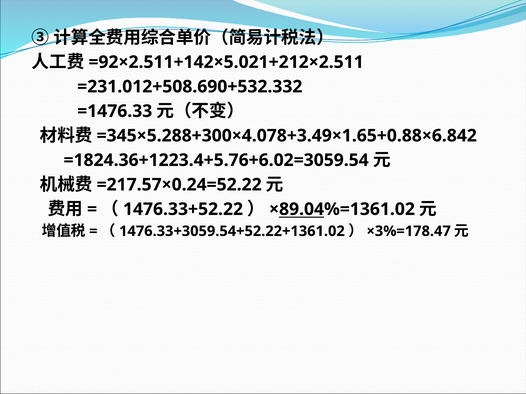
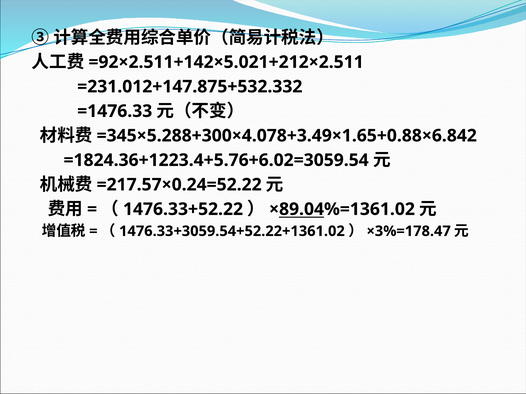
=231.012+508.690+532.332: =231.012+508.690+532.332 -> =231.012+147.875+532.332
